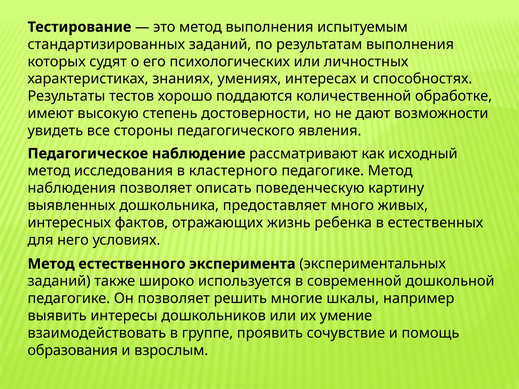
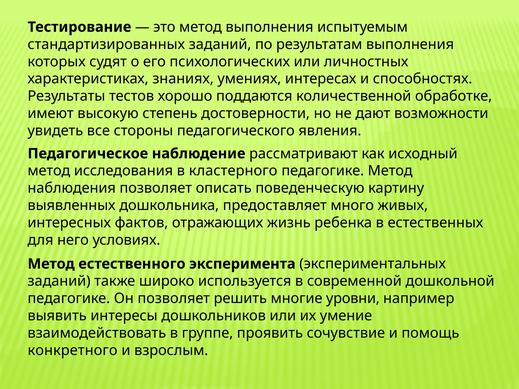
шкалы: шкалы -> уровни
образования: образования -> конкретного
